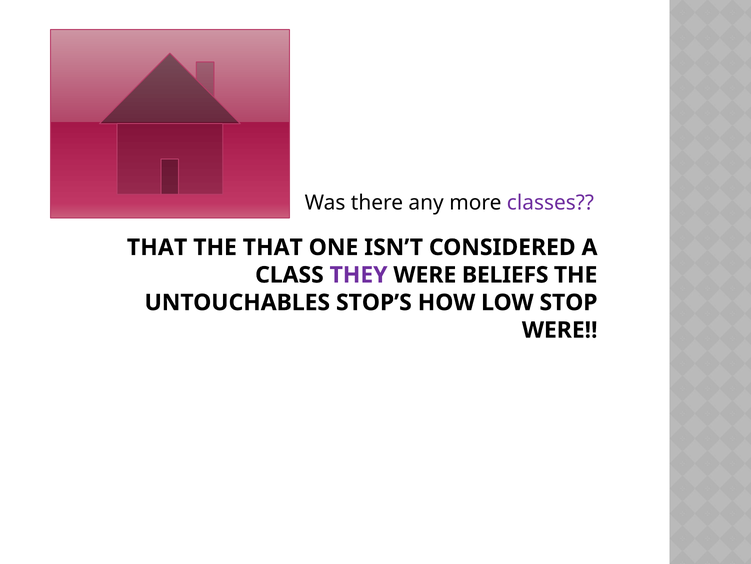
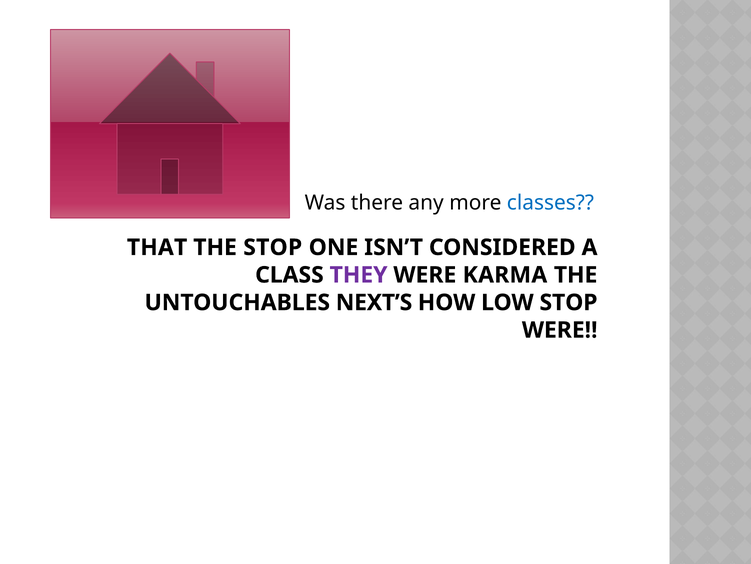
classes colour: purple -> blue
THE THAT: THAT -> STOP
BELIEFS: BELIEFS -> KARMA
STOP’S: STOP’S -> NEXT’S
